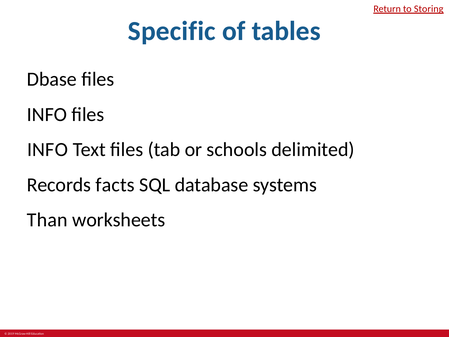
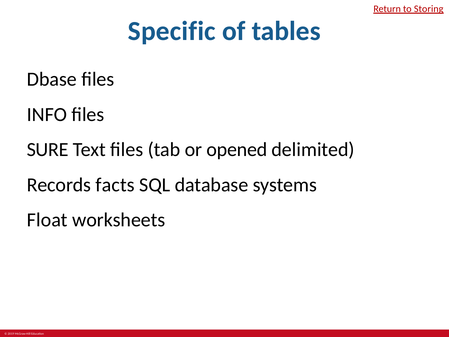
INFO at (47, 150): INFO -> SURE
schools: schools -> opened
Than: Than -> Float
